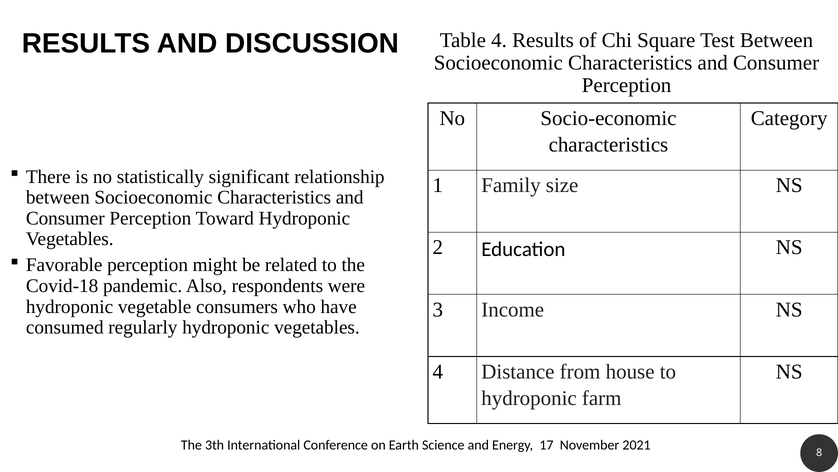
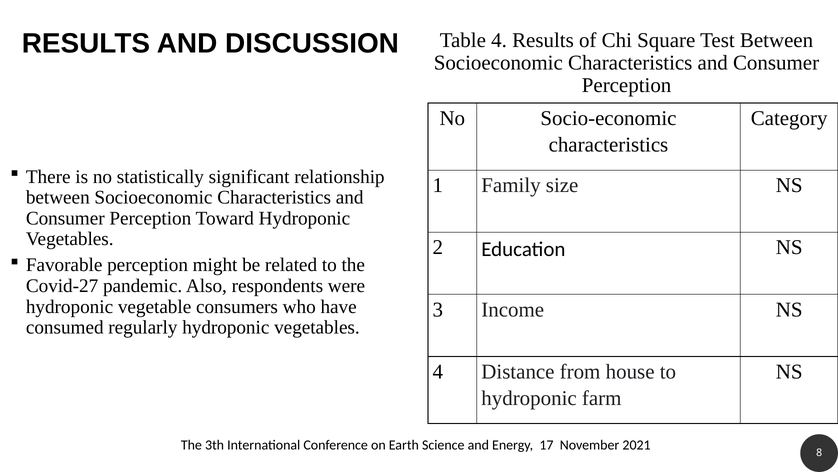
Covid-18: Covid-18 -> Covid-27
